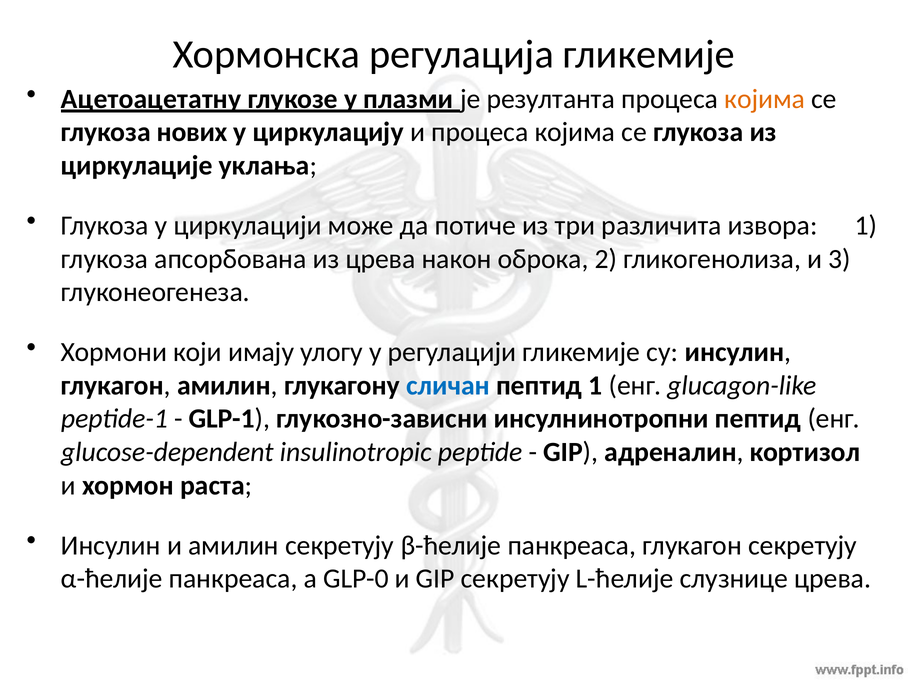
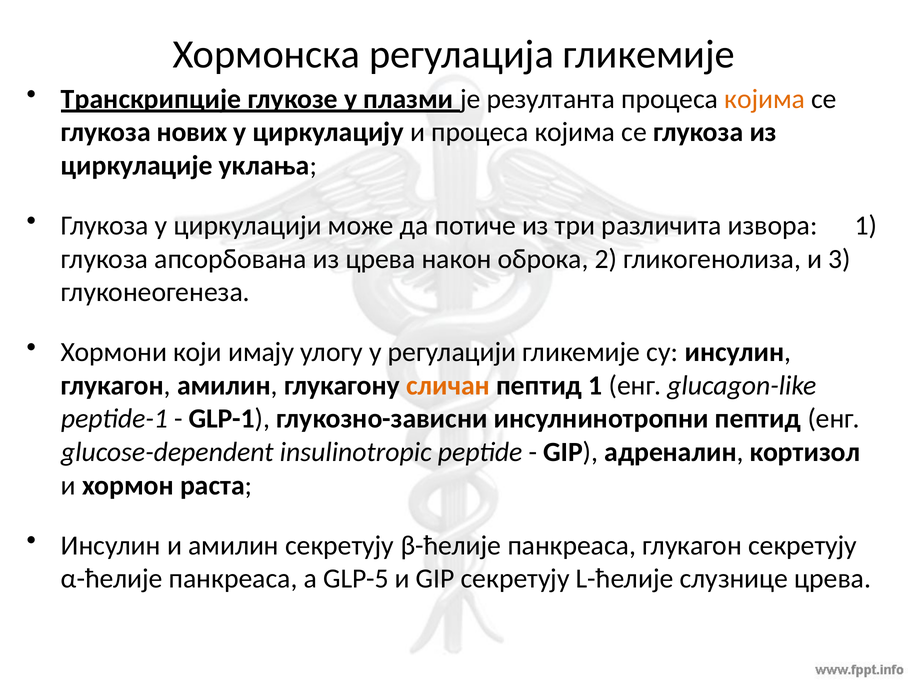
Ацетоацетатну: Ацетоацетатну -> Транскрипције
сличан colour: blue -> orange
GLP-0: GLP-0 -> GLP-5
